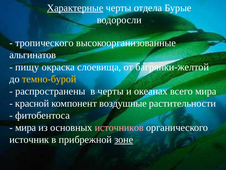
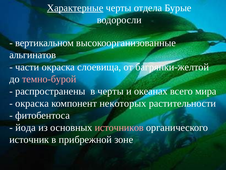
тропического: тропического -> вертикальном
пищу: пищу -> части
темно-бурой colour: yellow -> pink
красной at (32, 103): красной -> окраска
воздушные: воздушные -> некоторых
мира at (26, 127): мира -> йода
зоне underline: present -> none
